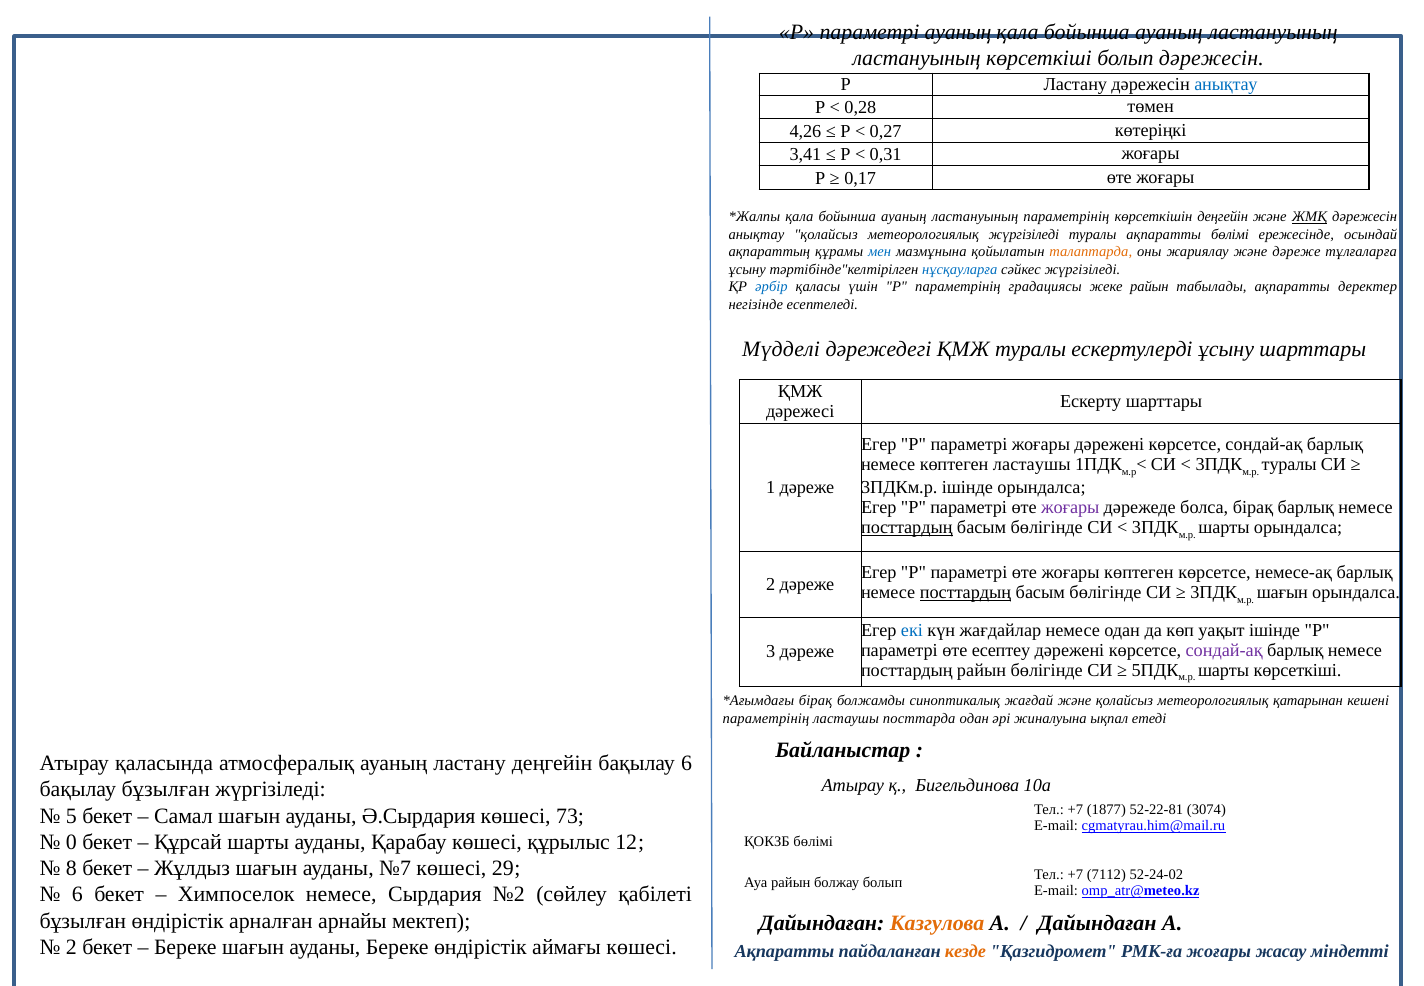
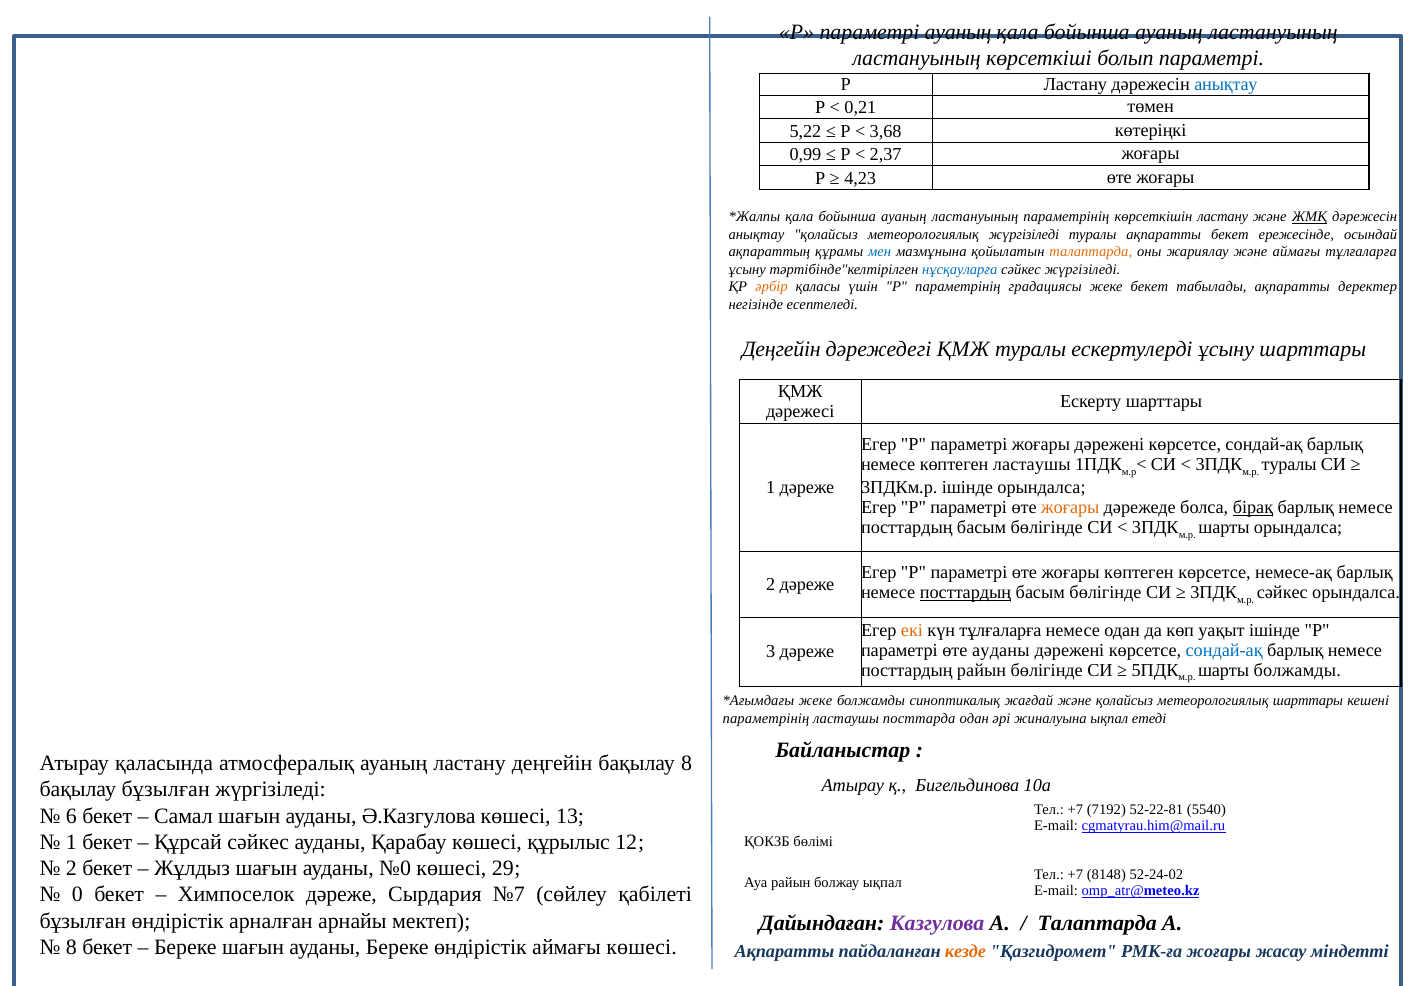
болып дәрежесін: дәрежесін -> параметрі
0,28: 0,28 -> 0,21
4,26: 4,26 -> 5,22
0,27: 0,27 -> 3,68
3,41: 3,41 -> 0,99
0,31: 0,31 -> 2,37
0,17: 0,17 -> 4,23
көрсеткішін деңгейін: деңгейін -> ластану
ақпаратты бөлімі: бөлімі -> бекет
және дәреже: дәреже -> аймағы
әрбір colour: blue -> orange
жеке райын: райын -> бекет
Мүдделі at (781, 349): Мүдделі -> Деңгейін
жоғары at (1070, 508) colour: purple -> orange
бірақ at (1253, 508) underline: none -> present
посттардың at (907, 528) underline: present -> none
шағын at (1282, 593): шағын -> сәйкес
екі colour: blue -> orange
күн жағдайлар: жағдайлар -> тұлғаларға
өте есептеу: есептеу -> ауданы
сондай-ақ at (1224, 650) colour: purple -> blue
шарты көрсеткіші: көрсеткіші -> болжамды
бірақ at (816, 701): бірақ -> жеке
метеорологиялық қатарынан: қатарынан -> шарттары
бақылау 6: 6 -> 8
1877: 1877 -> 7192
3074: 3074 -> 5540
5: 5 -> 6
Ә.Сырдария: Ә.Сырдария -> Ә.Казгулова
73: 73 -> 13
0 at (71, 842): 0 -> 1
Құрсай шарты: шарты -> сәйкес
8 at (71, 868): 8 -> 2
№7: №7 -> №0
7112: 7112 -> 8148
болжау болып: болып -> ықпал
6 at (77, 895): 6 -> 0
Химпоселок немесе: немесе -> дәреже
№2: №2 -> №7
Казгулова colour: orange -> purple
Дайындаған at (1097, 923): Дайындаған -> Талаптарда
2 at (71, 947): 2 -> 8
